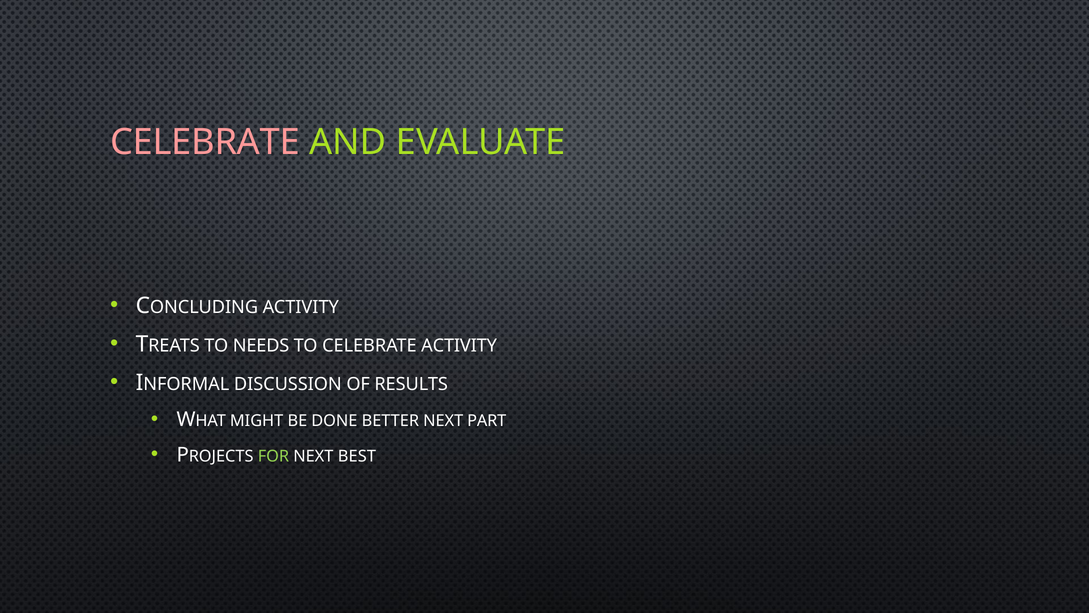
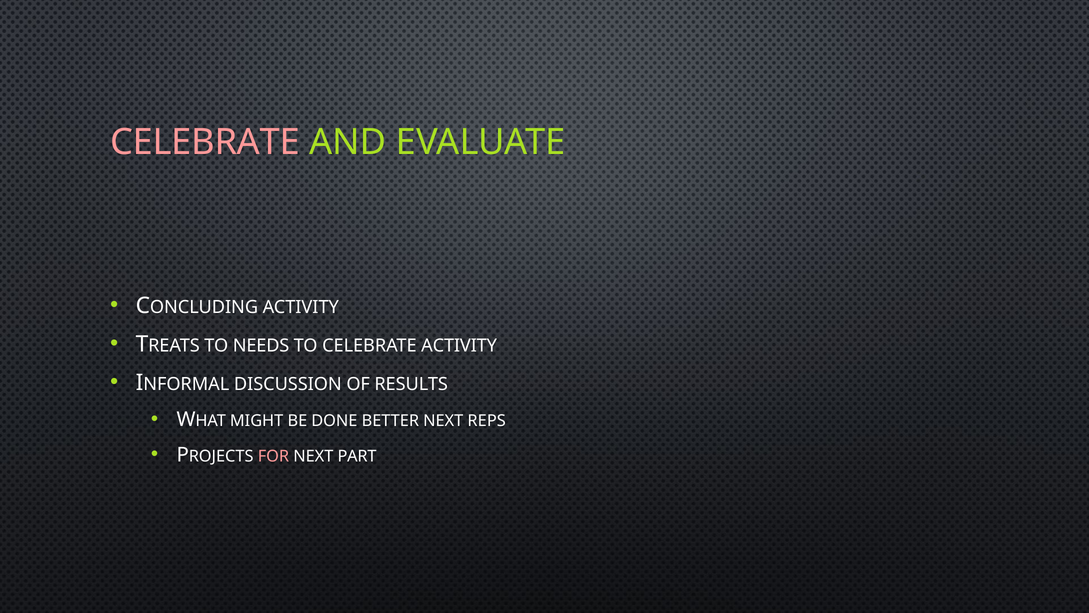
PART: PART -> REPS
FOR colour: light green -> pink
BEST: BEST -> PART
